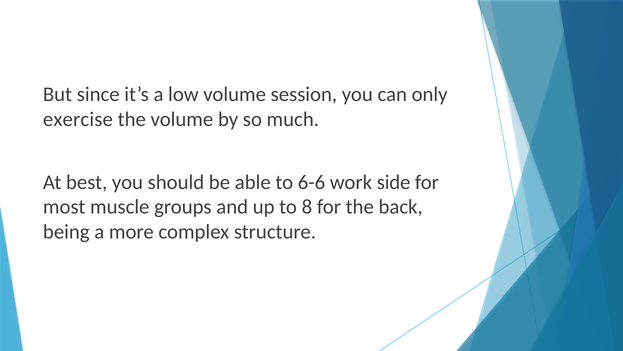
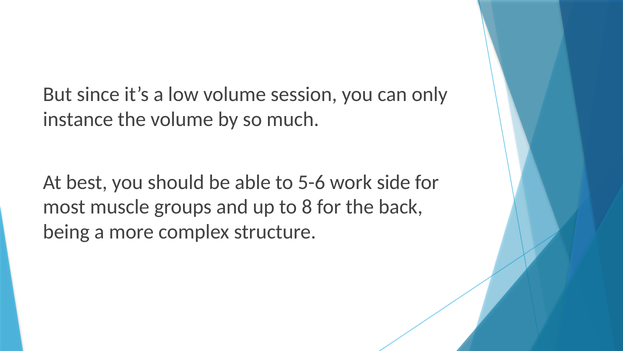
exercise: exercise -> instance
6-6: 6-6 -> 5-6
